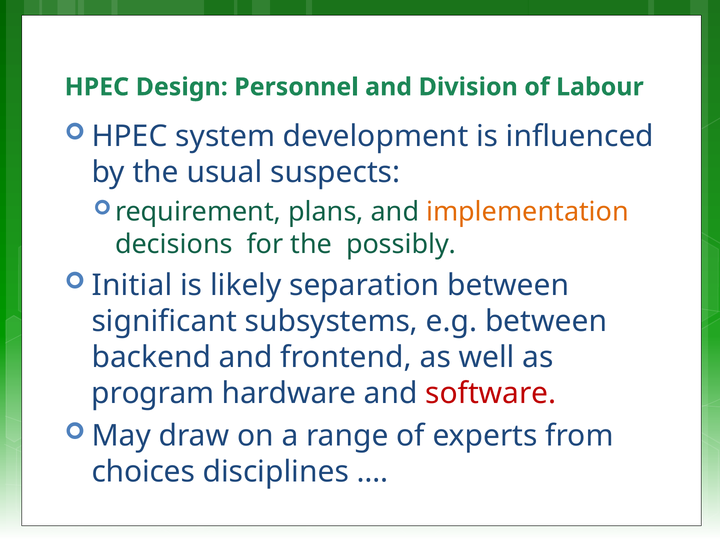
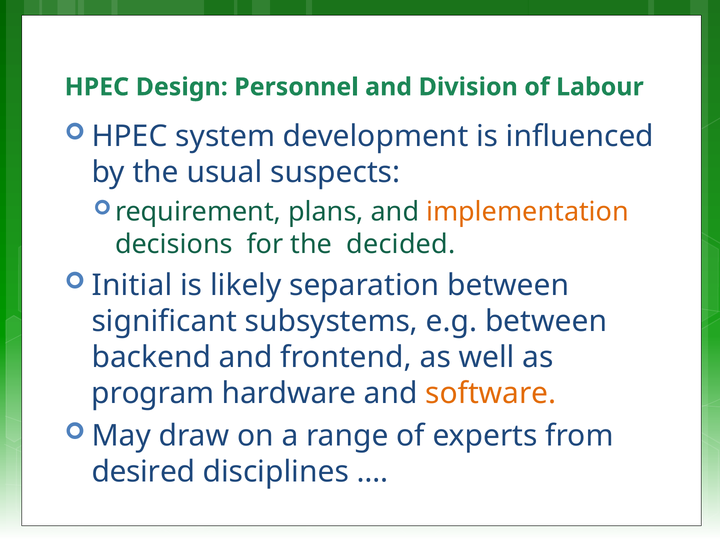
possibly: possibly -> decided
software colour: red -> orange
choices: choices -> desired
